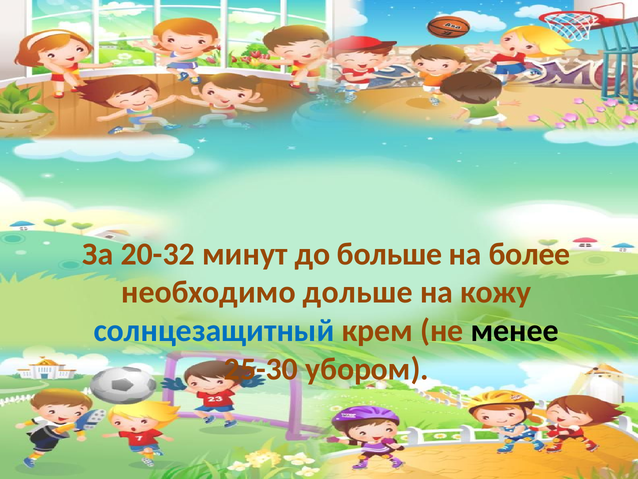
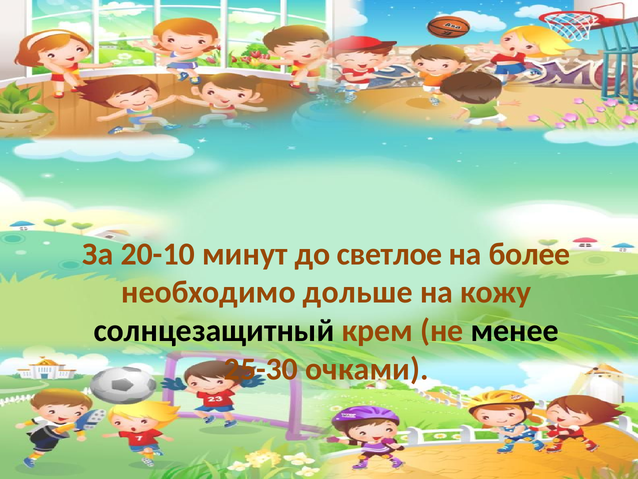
20-32: 20-32 -> 20-10
больше: больше -> светлое
солнцезащитный colour: blue -> black
убором: убором -> очками
